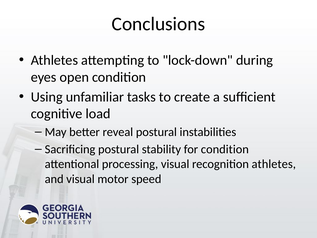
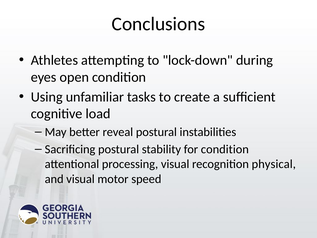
recognition athletes: athletes -> physical
